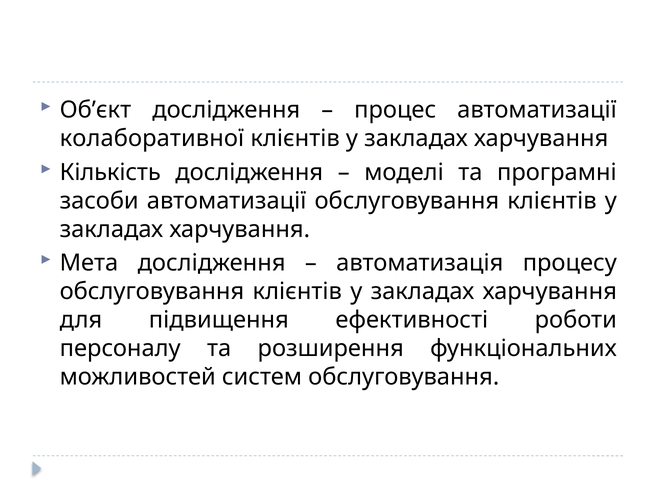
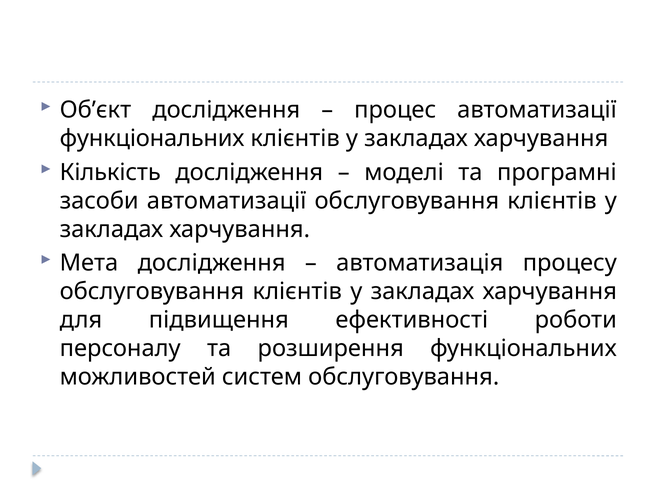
колаборативної at (152, 139): колаборативної -> функціональних
